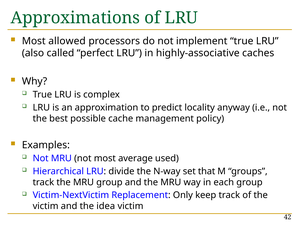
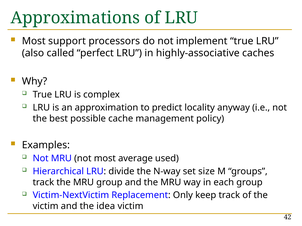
allowed: allowed -> support
that: that -> size
